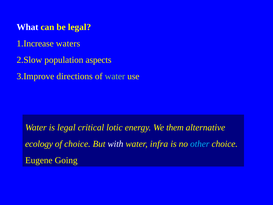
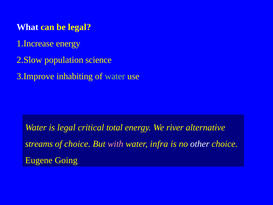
waters at (68, 43): waters -> energy
aspects: aspects -> science
directions: directions -> inhabiting
lotic: lotic -> total
them: them -> river
ecology: ecology -> streams
with colour: white -> pink
other colour: light blue -> white
